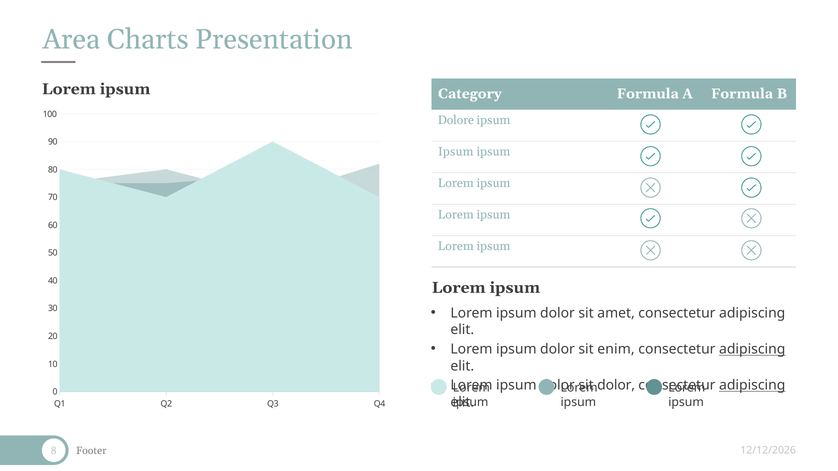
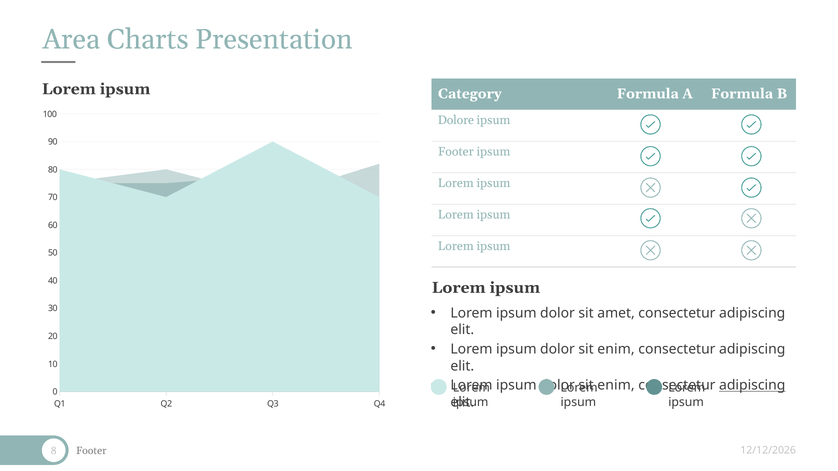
Ipsum at (456, 152): Ipsum -> Footer
adipiscing at (752, 349) underline: present -> none
dolor at (616, 386): dolor -> enim
